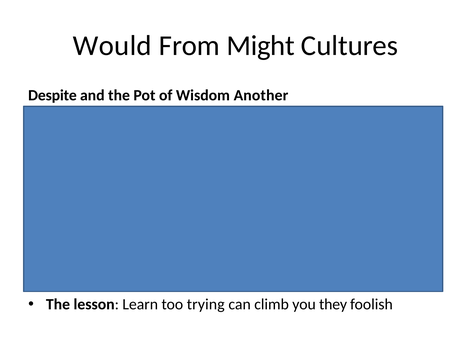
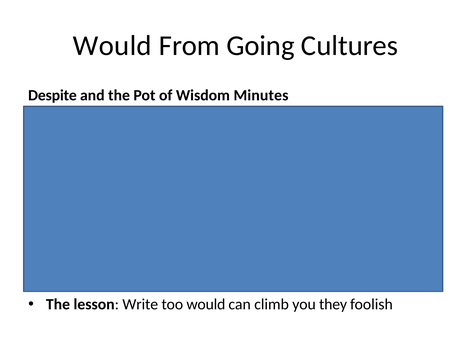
Might: Might -> Going
Another: Another -> Minutes
Learn: Learn -> Write
too trying: trying -> would
